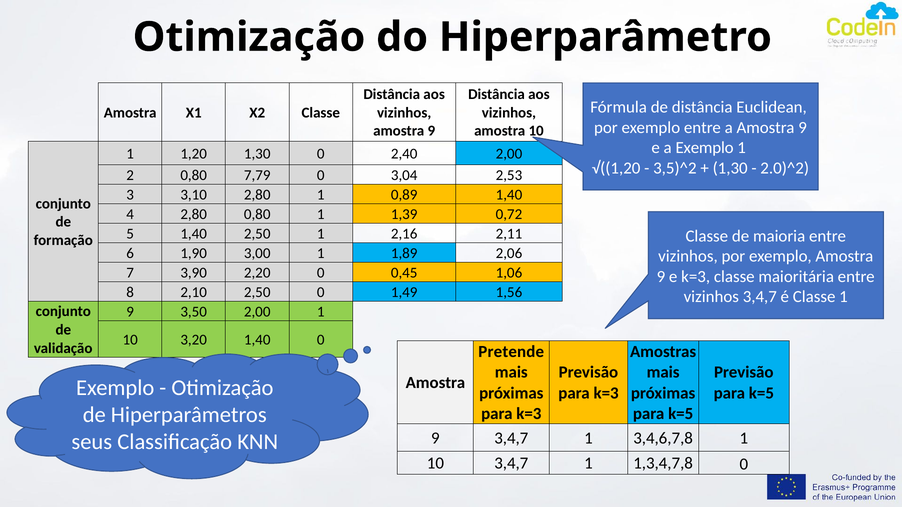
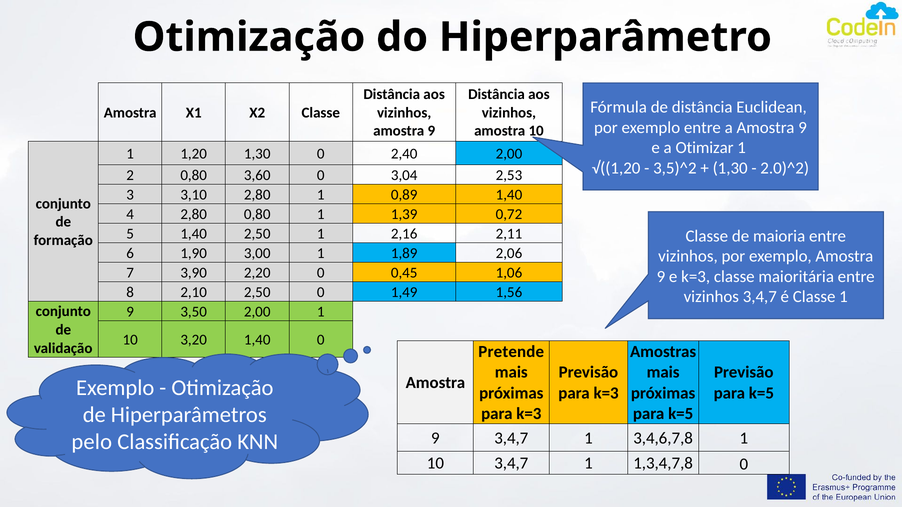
a Exemplo: Exemplo -> Otimizar
7,79: 7,79 -> 3,60
seus: seus -> pelo
